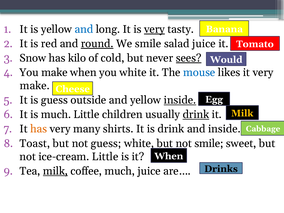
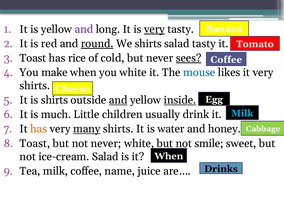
and at (84, 29) colour: blue -> purple
We smile: smile -> shirts
salad juice: juice -> tasty
Snow at (33, 58): Snow -> Toast
kilo: kilo -> rice
Would at (226, 60): Would -> Coffee
make at (35, 86): make -> shirts
is guess: guess -> shirts
and at (118, 100) underline: none -> present
Milk at (242, 113) colour: yellow -> light blue
drink at (196, 115) underline: present -> none
many underline: none -> present
is drink: drink -> water
and inside: inside -> honey
not guess: guess -> never
ice-cream Little: Little -> Salad
milk at (55, 171) underline: present -> none
coffee much: much -> name
